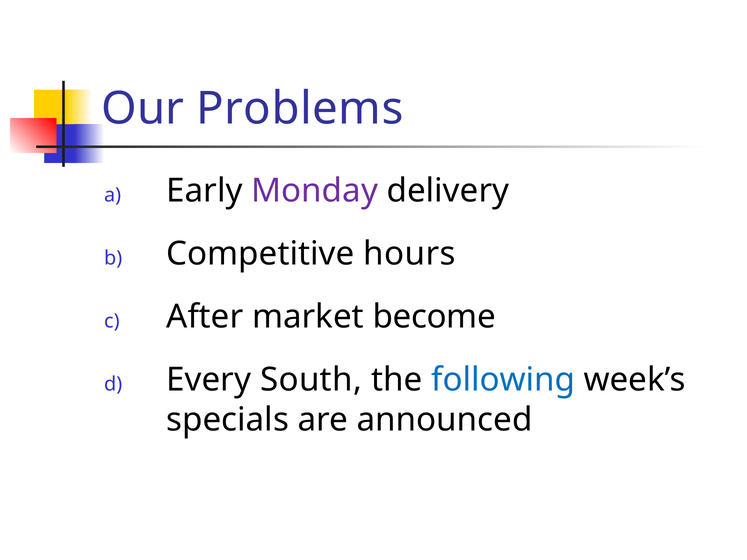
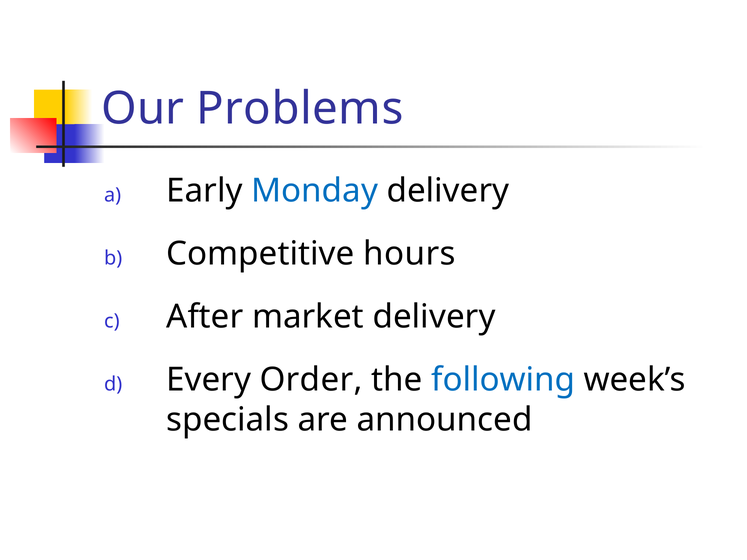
Monday colour: purple -> blue
market become: become -> delivery
South: South -> Order
